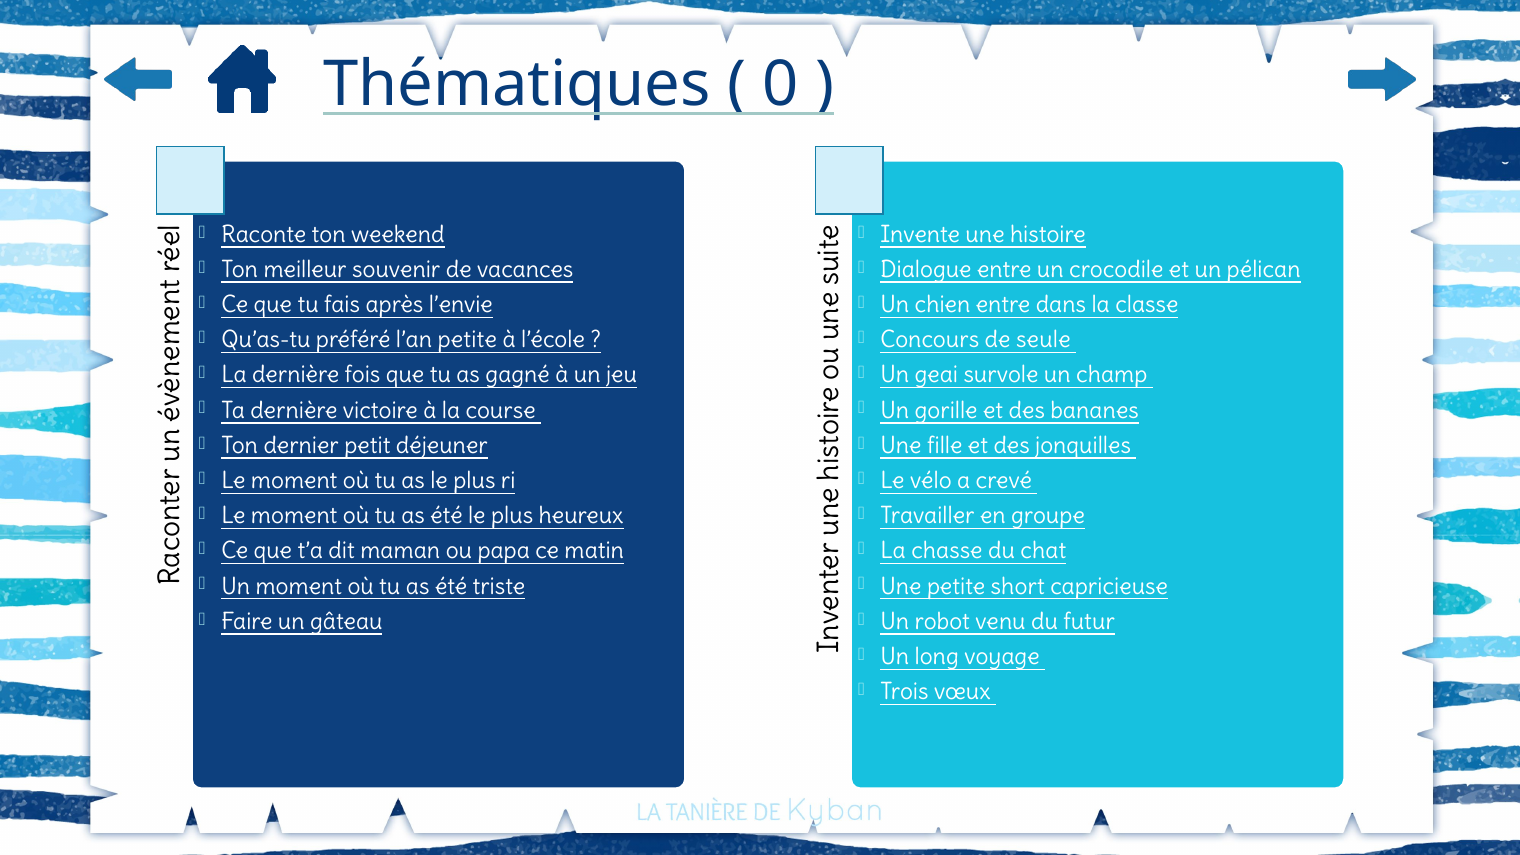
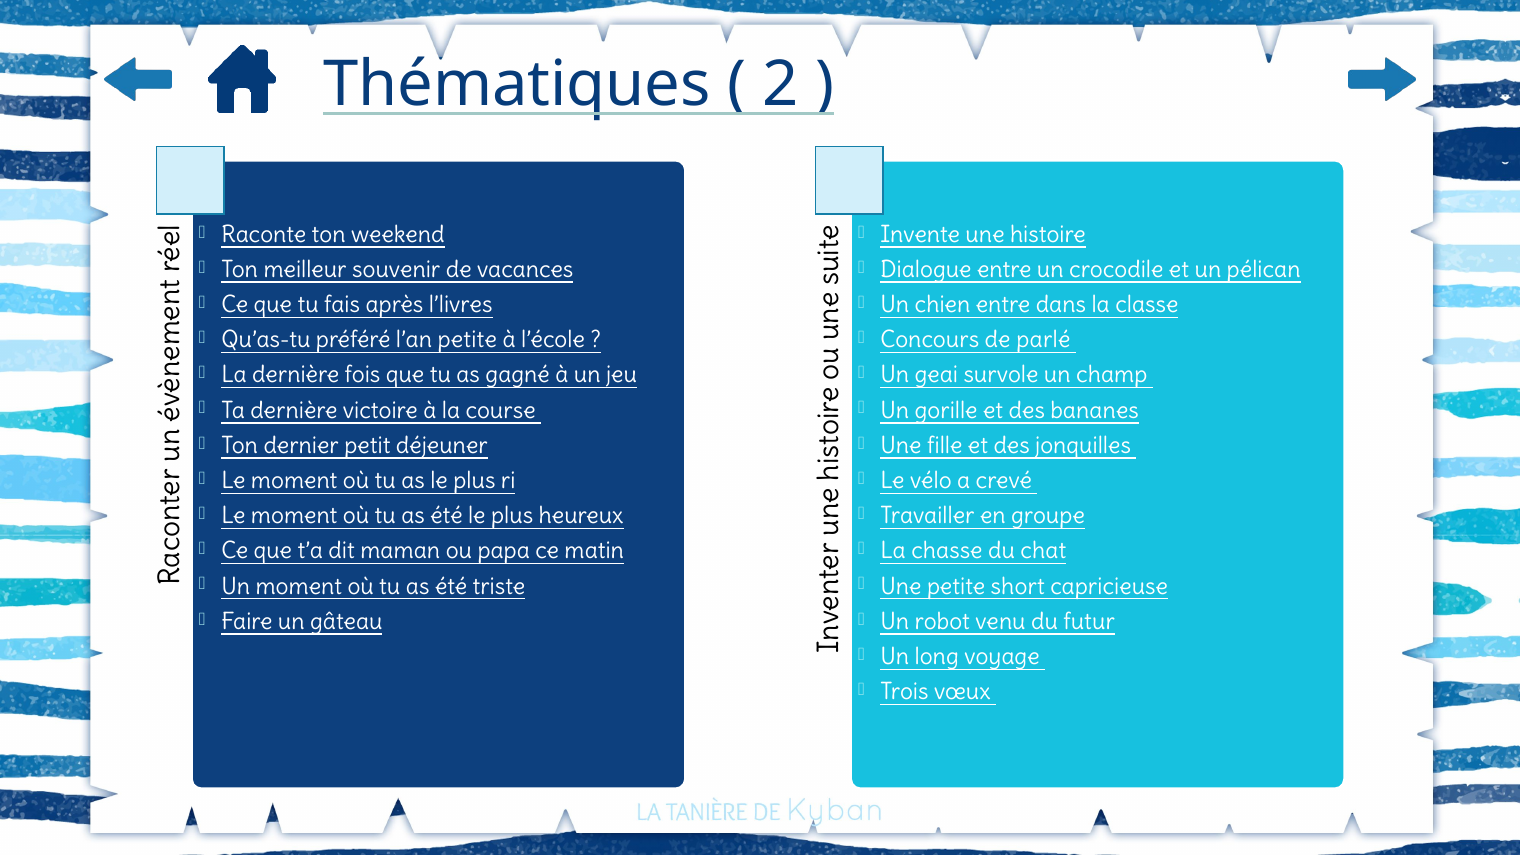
0: 0 -> 2
l’envie: l’envie -> l’livres
seule: seule -> parlé
